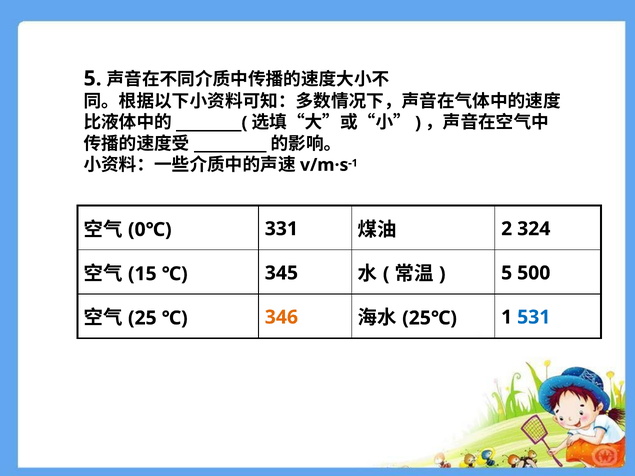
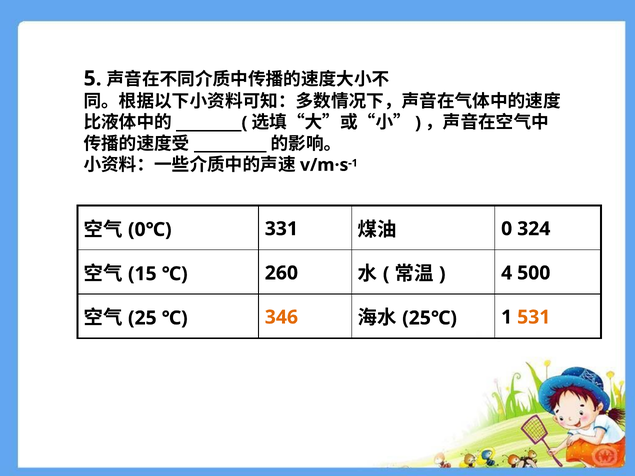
2: 2 -> 0
345: 345 -> 260
5 at (507, 273): 5 -> 4
531 colour: blue -> orange
